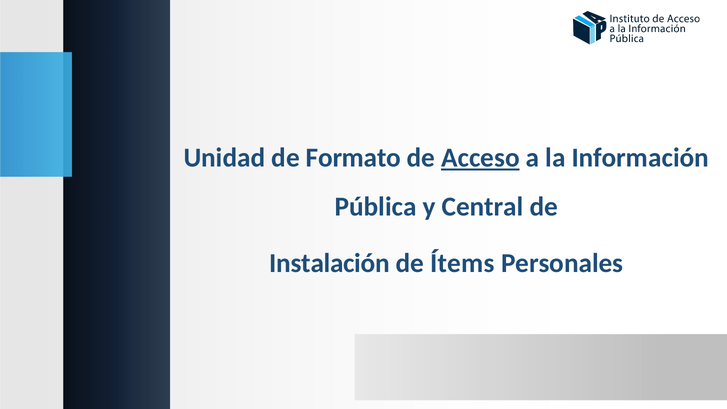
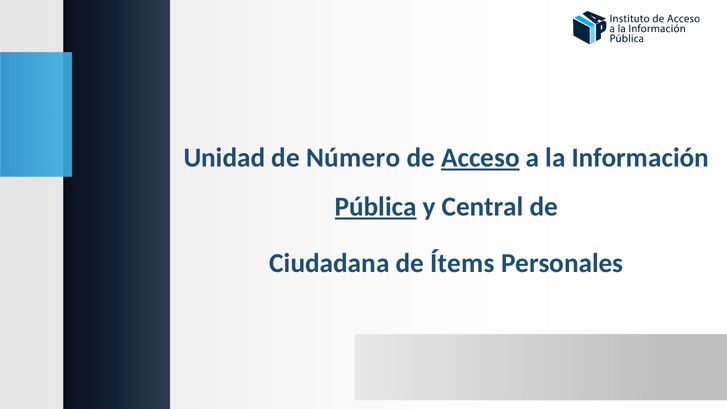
Formato: Formato -> Número
Pública underline: none -> present
Instalación: Instalación -> Ciudadana
